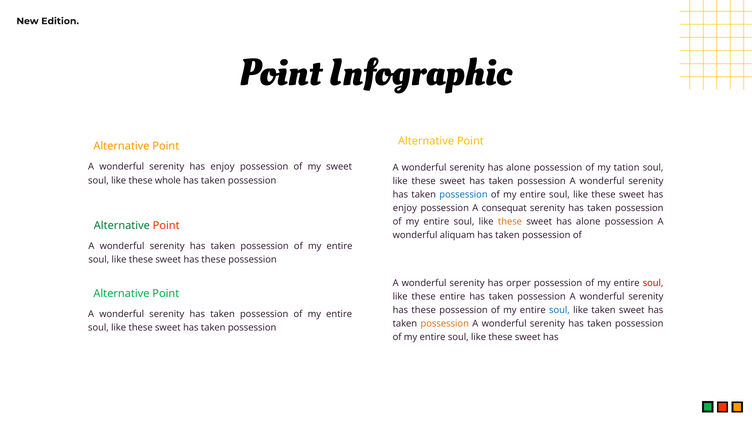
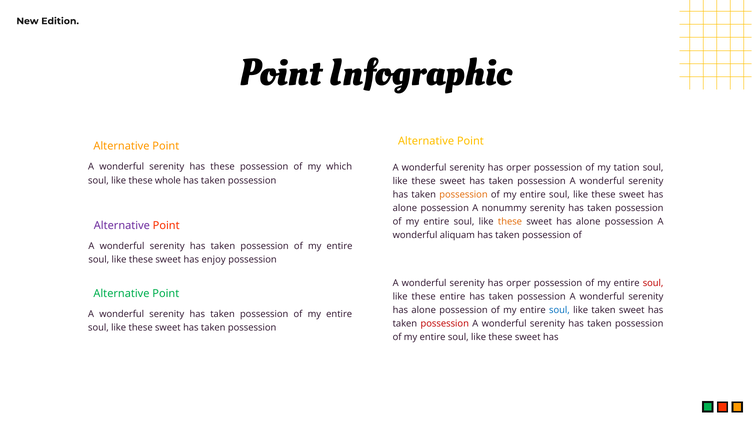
serenity has enjoy: enjoy -> these
my sweet: sweet -> which
alone at (519, 168): alone -> orper
possession at (463, 195) colour: blue -> orange
enjoy at (405, 208): enjoy -> alone
consequat: consequat -> nonummy
Alternative at (122, 225) colour: green -> purple
sweet has these: these -> enjoy
these at (424, 310): these -> alone
possession at (445, 324) colour: orange -> red
